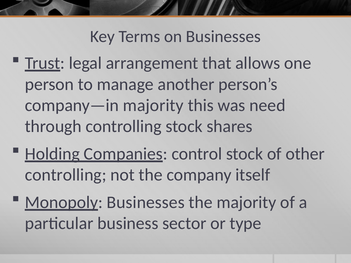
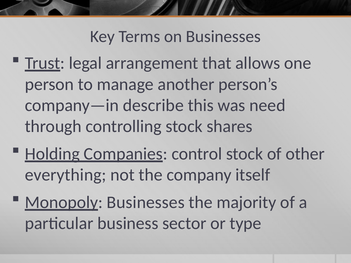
company—in majority: majority -> describe
controlling at (66, 175): controlling -> everything
